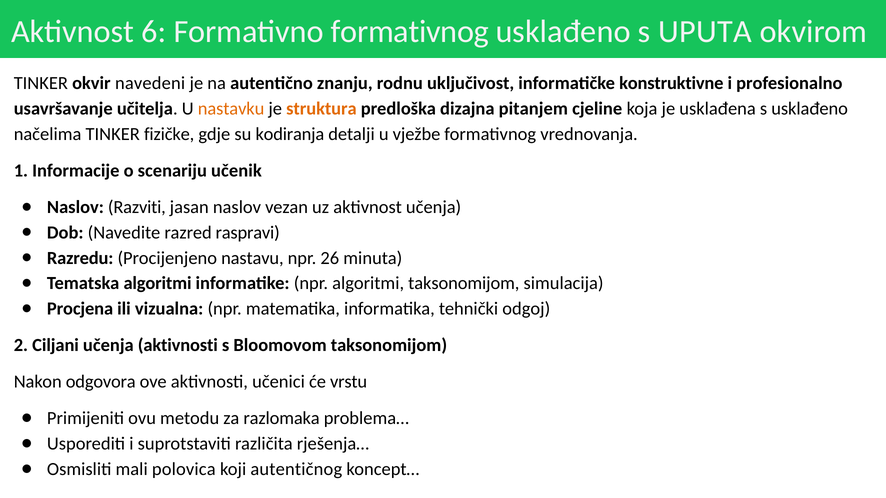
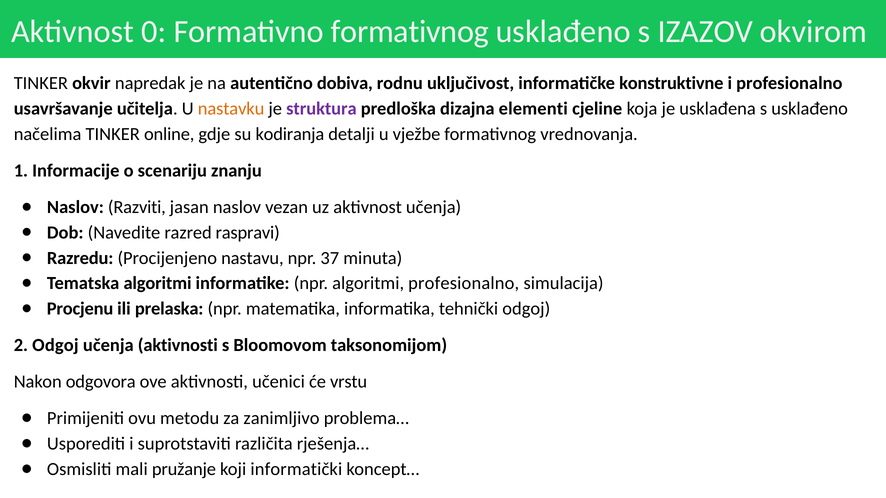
6: 6 -> 0
UPUTA: UPUTA -> IZAZOV
navedeni: navedeni -> napredak
znanju: znanju -> dobiva
struktura colour: orange -> purple
pitanjem: pitanjem -> elementi
fizičke: fizičke -> online
učenik: učenik -> znanju
26: 26 -> 37
algoritmi taksonomijom: taksonomijom -> profesionalno
Procjena: Procjena -> Procjenu
vizualna: vizualna -> prelaska
2 Ciljani: Ciljani -> Odgoj
razlomaka: razlomaka -> zanimljivo
polovica: polovica -> pružanje
autentičnog: autentičnog -> informatički
